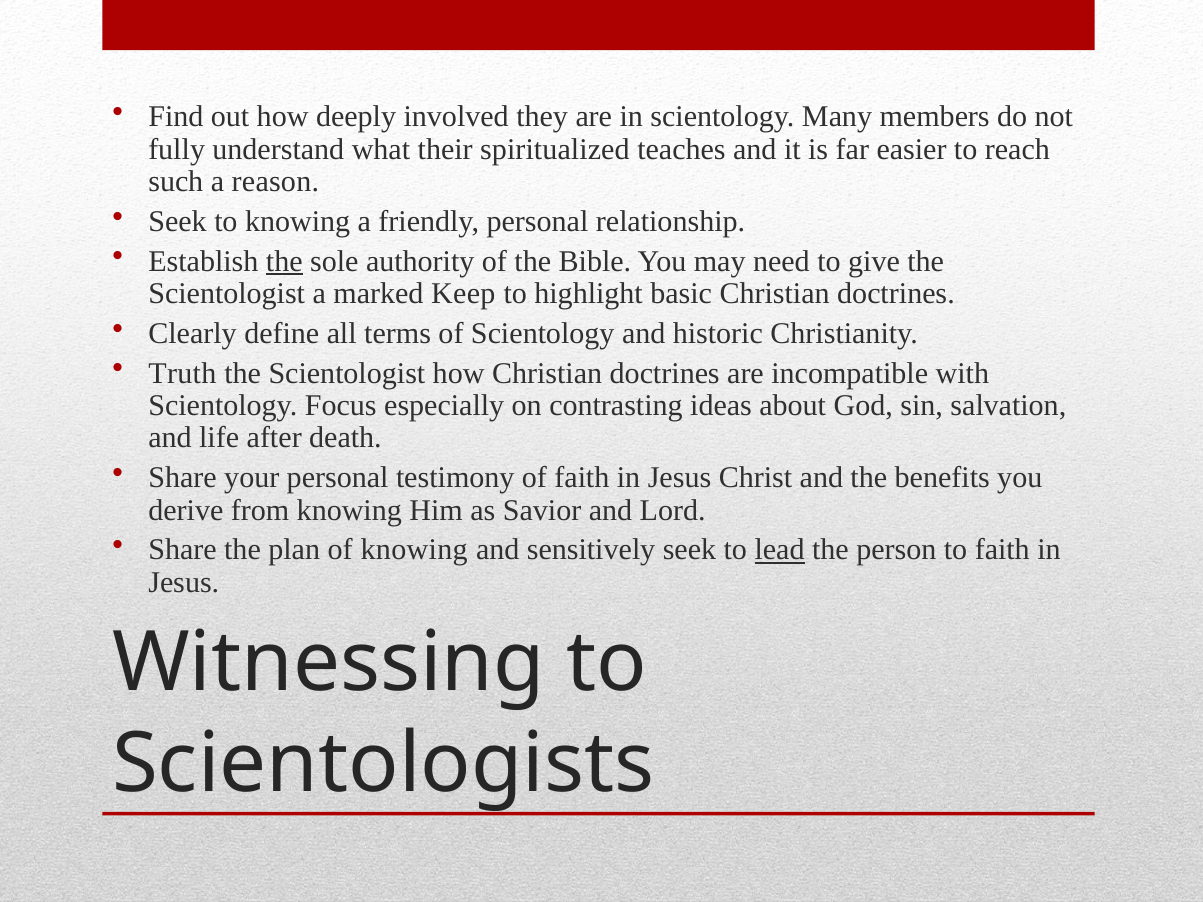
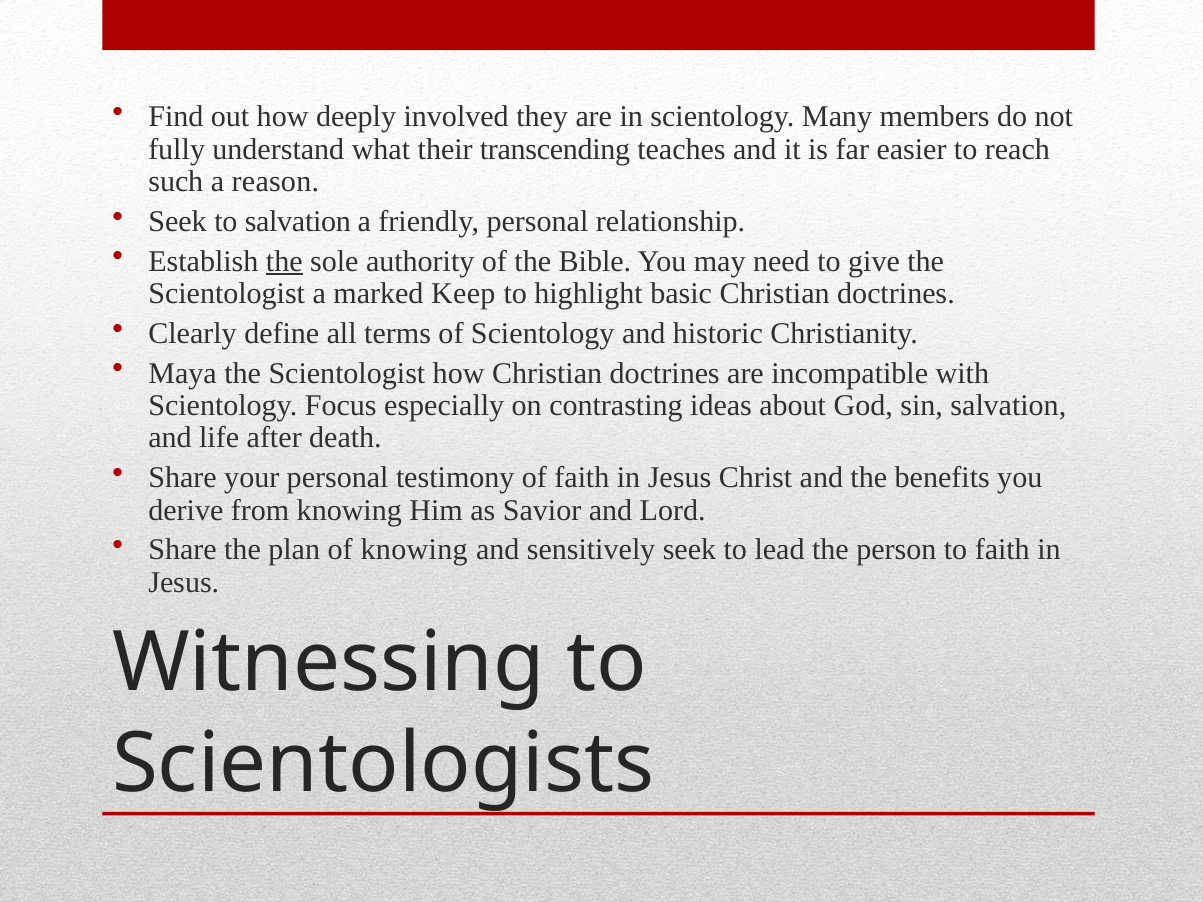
spiritualized: spiritualized -> transcending
to knowing: knowing -> salvation
Truth: Truth -> Maya
lead underline: present -> none
